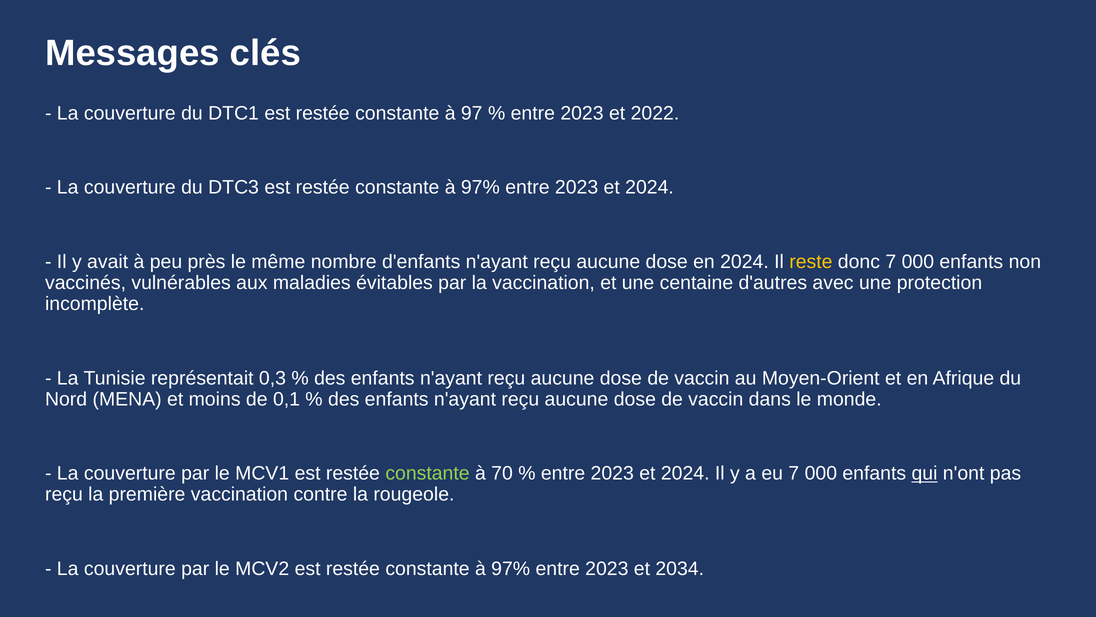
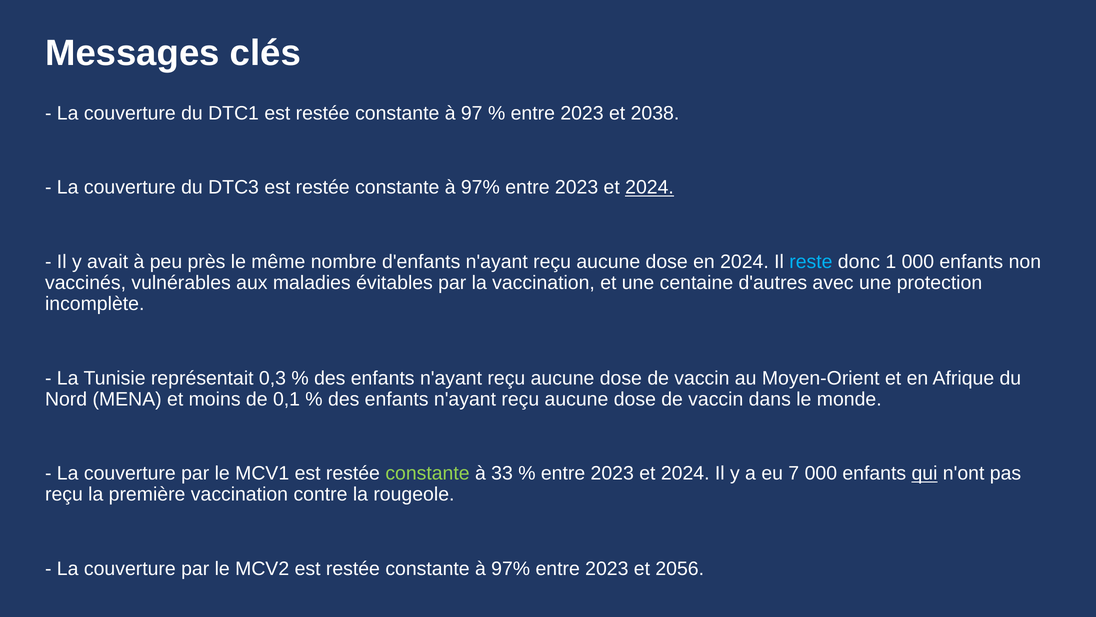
2022: 2022 -> 2038
2024 at (650, 187) underline: none -> present
reste colour: yellow -> light blue
donc 7: 7 -> 1
70: 70 -> 33
2034: 2034 -> 2056
